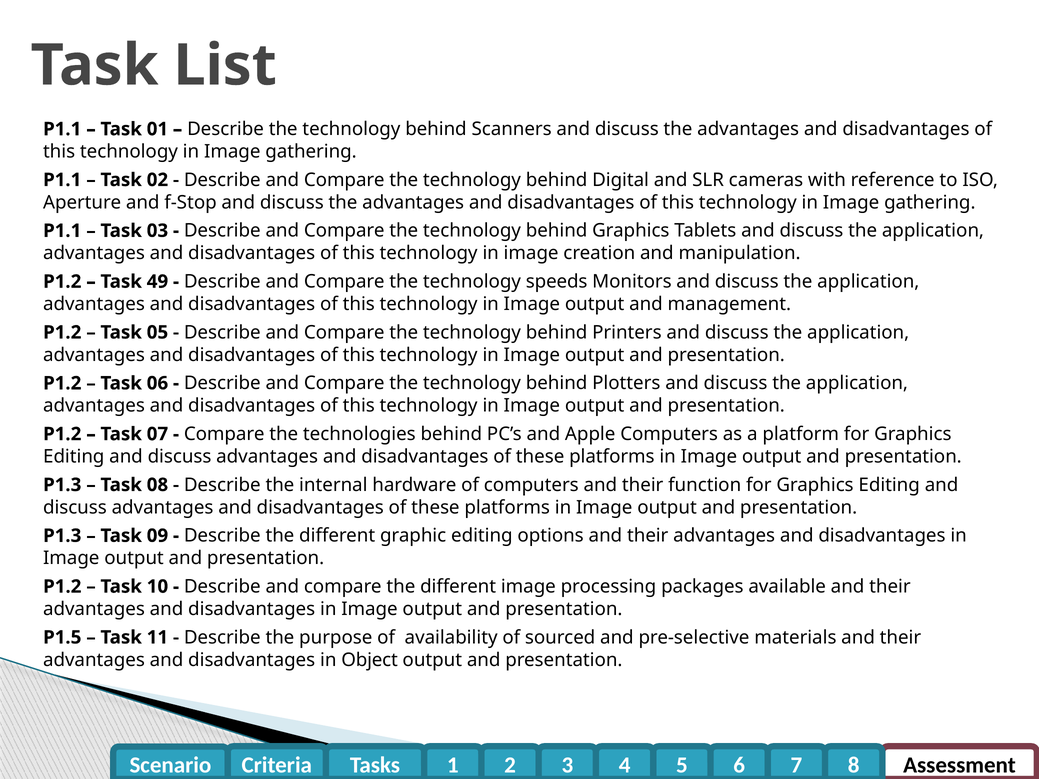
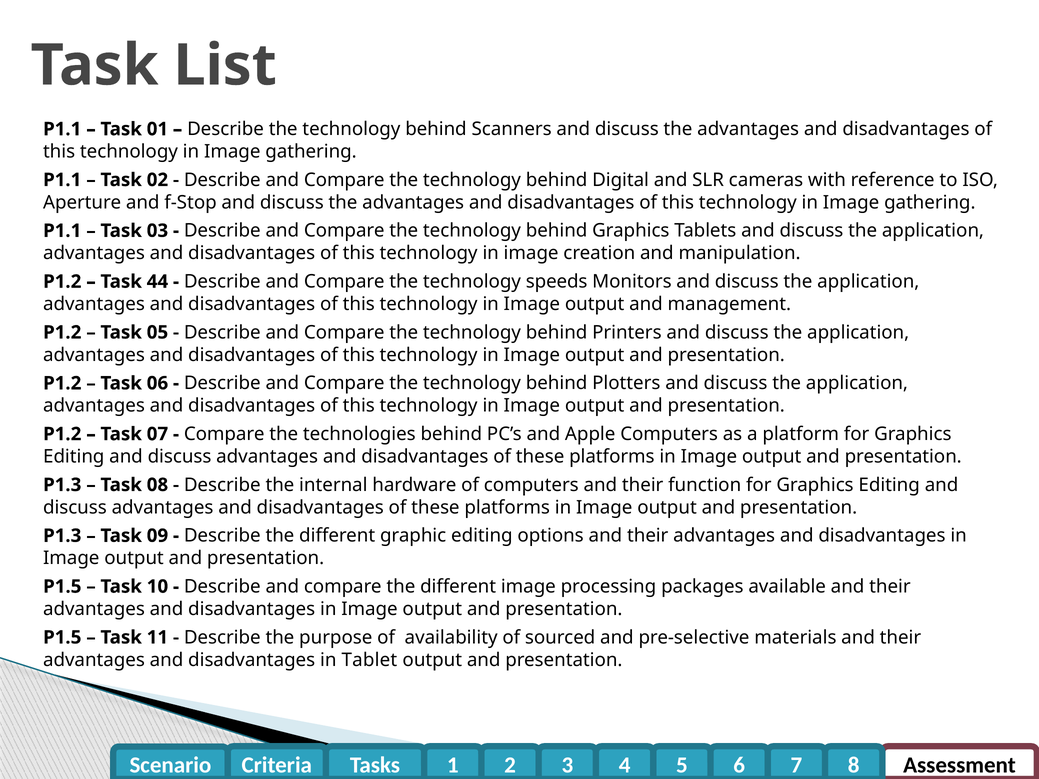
49: 49 -> 44
P1.2 at (62, 587): P1.2 -> P1.5
Object: Object -> Tablet
